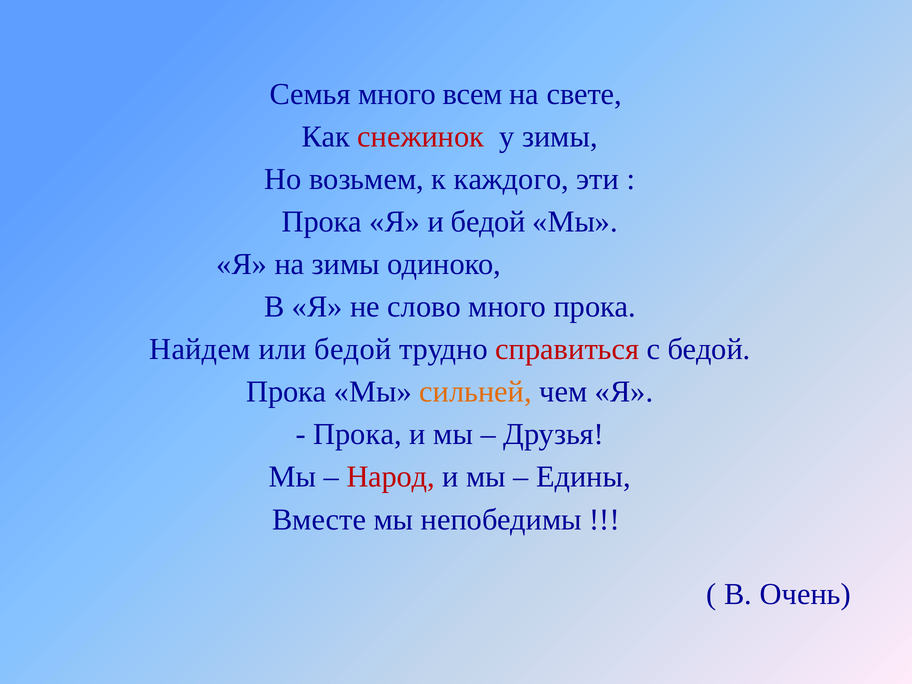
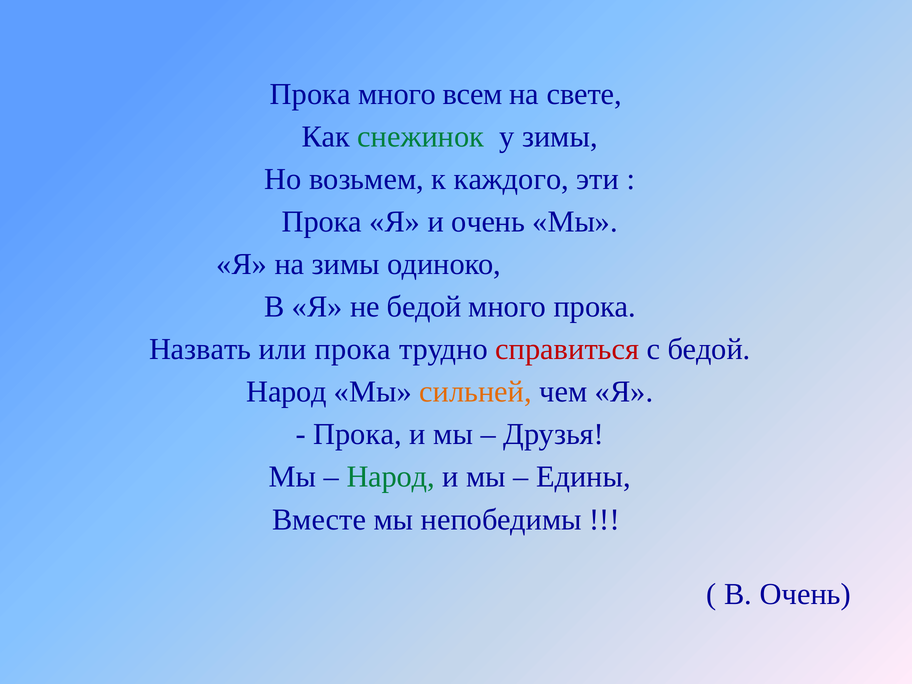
Семья at (310, 94): Семья -> Прока
снежинок colour: red -> green
и бедой: бедой -> очень
не слово: слово -> бедой
Найдем: Найдем -> Назвать
или бедой: бедой -> прока
Прока at (286, 392): Прока -> Народ
Народ at (391, 477) colour: red -> green
